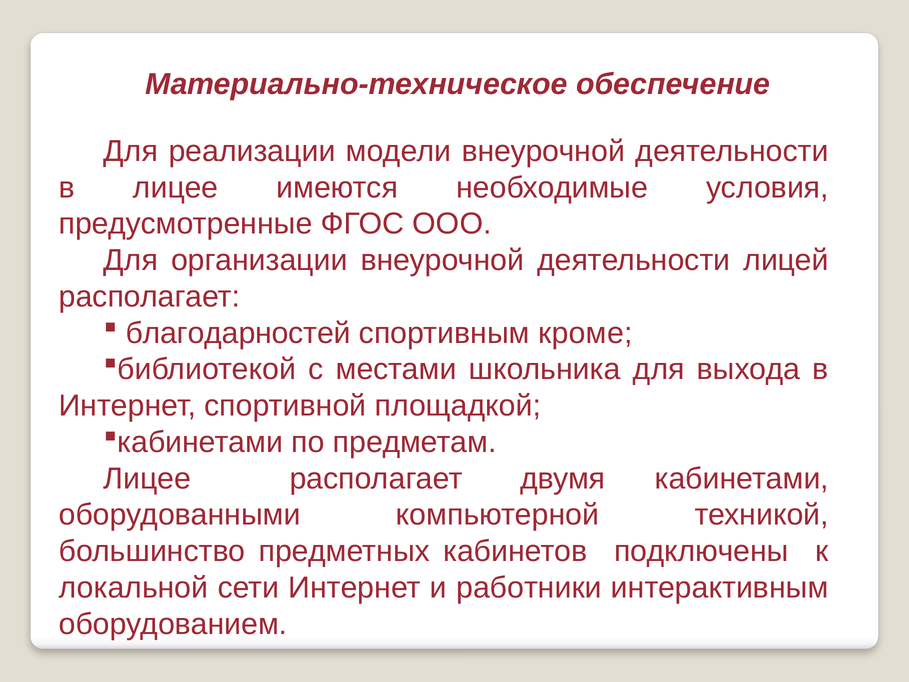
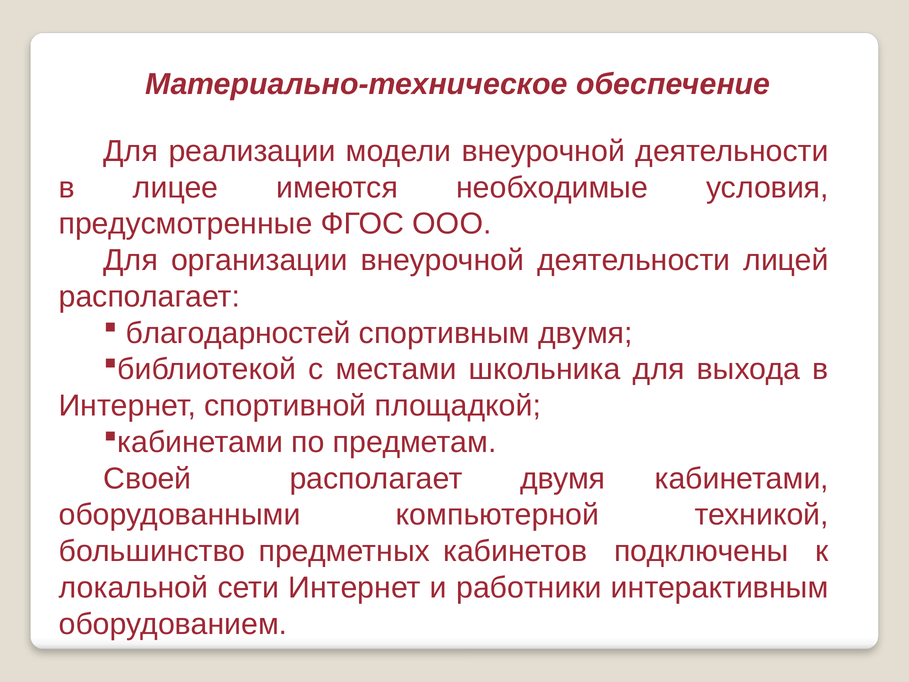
спортивным кроме: кроме -> двумя
Лицее at (147, 478): Лицее -> Своей
